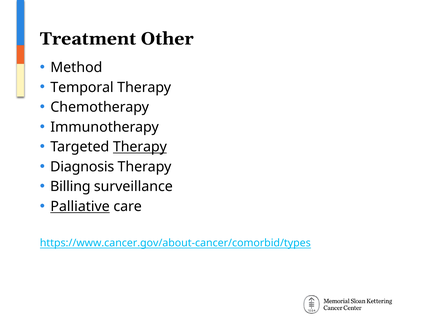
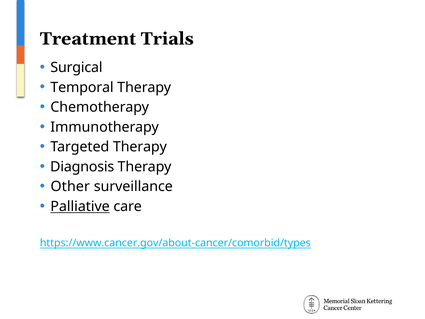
Other: Other -> Trials
Method: Method -> Surgical
Therapy at (140, 147) underline: present -> none
Billing: Billing -> Other
